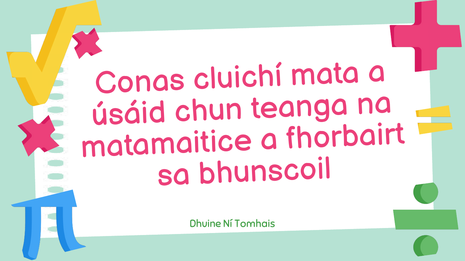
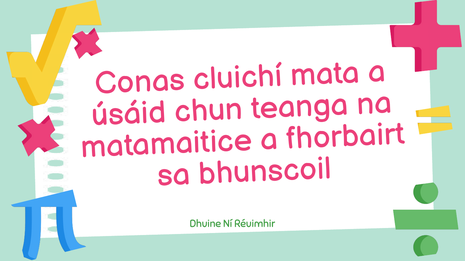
Tomhais: Tomhais -> Réuimhir
